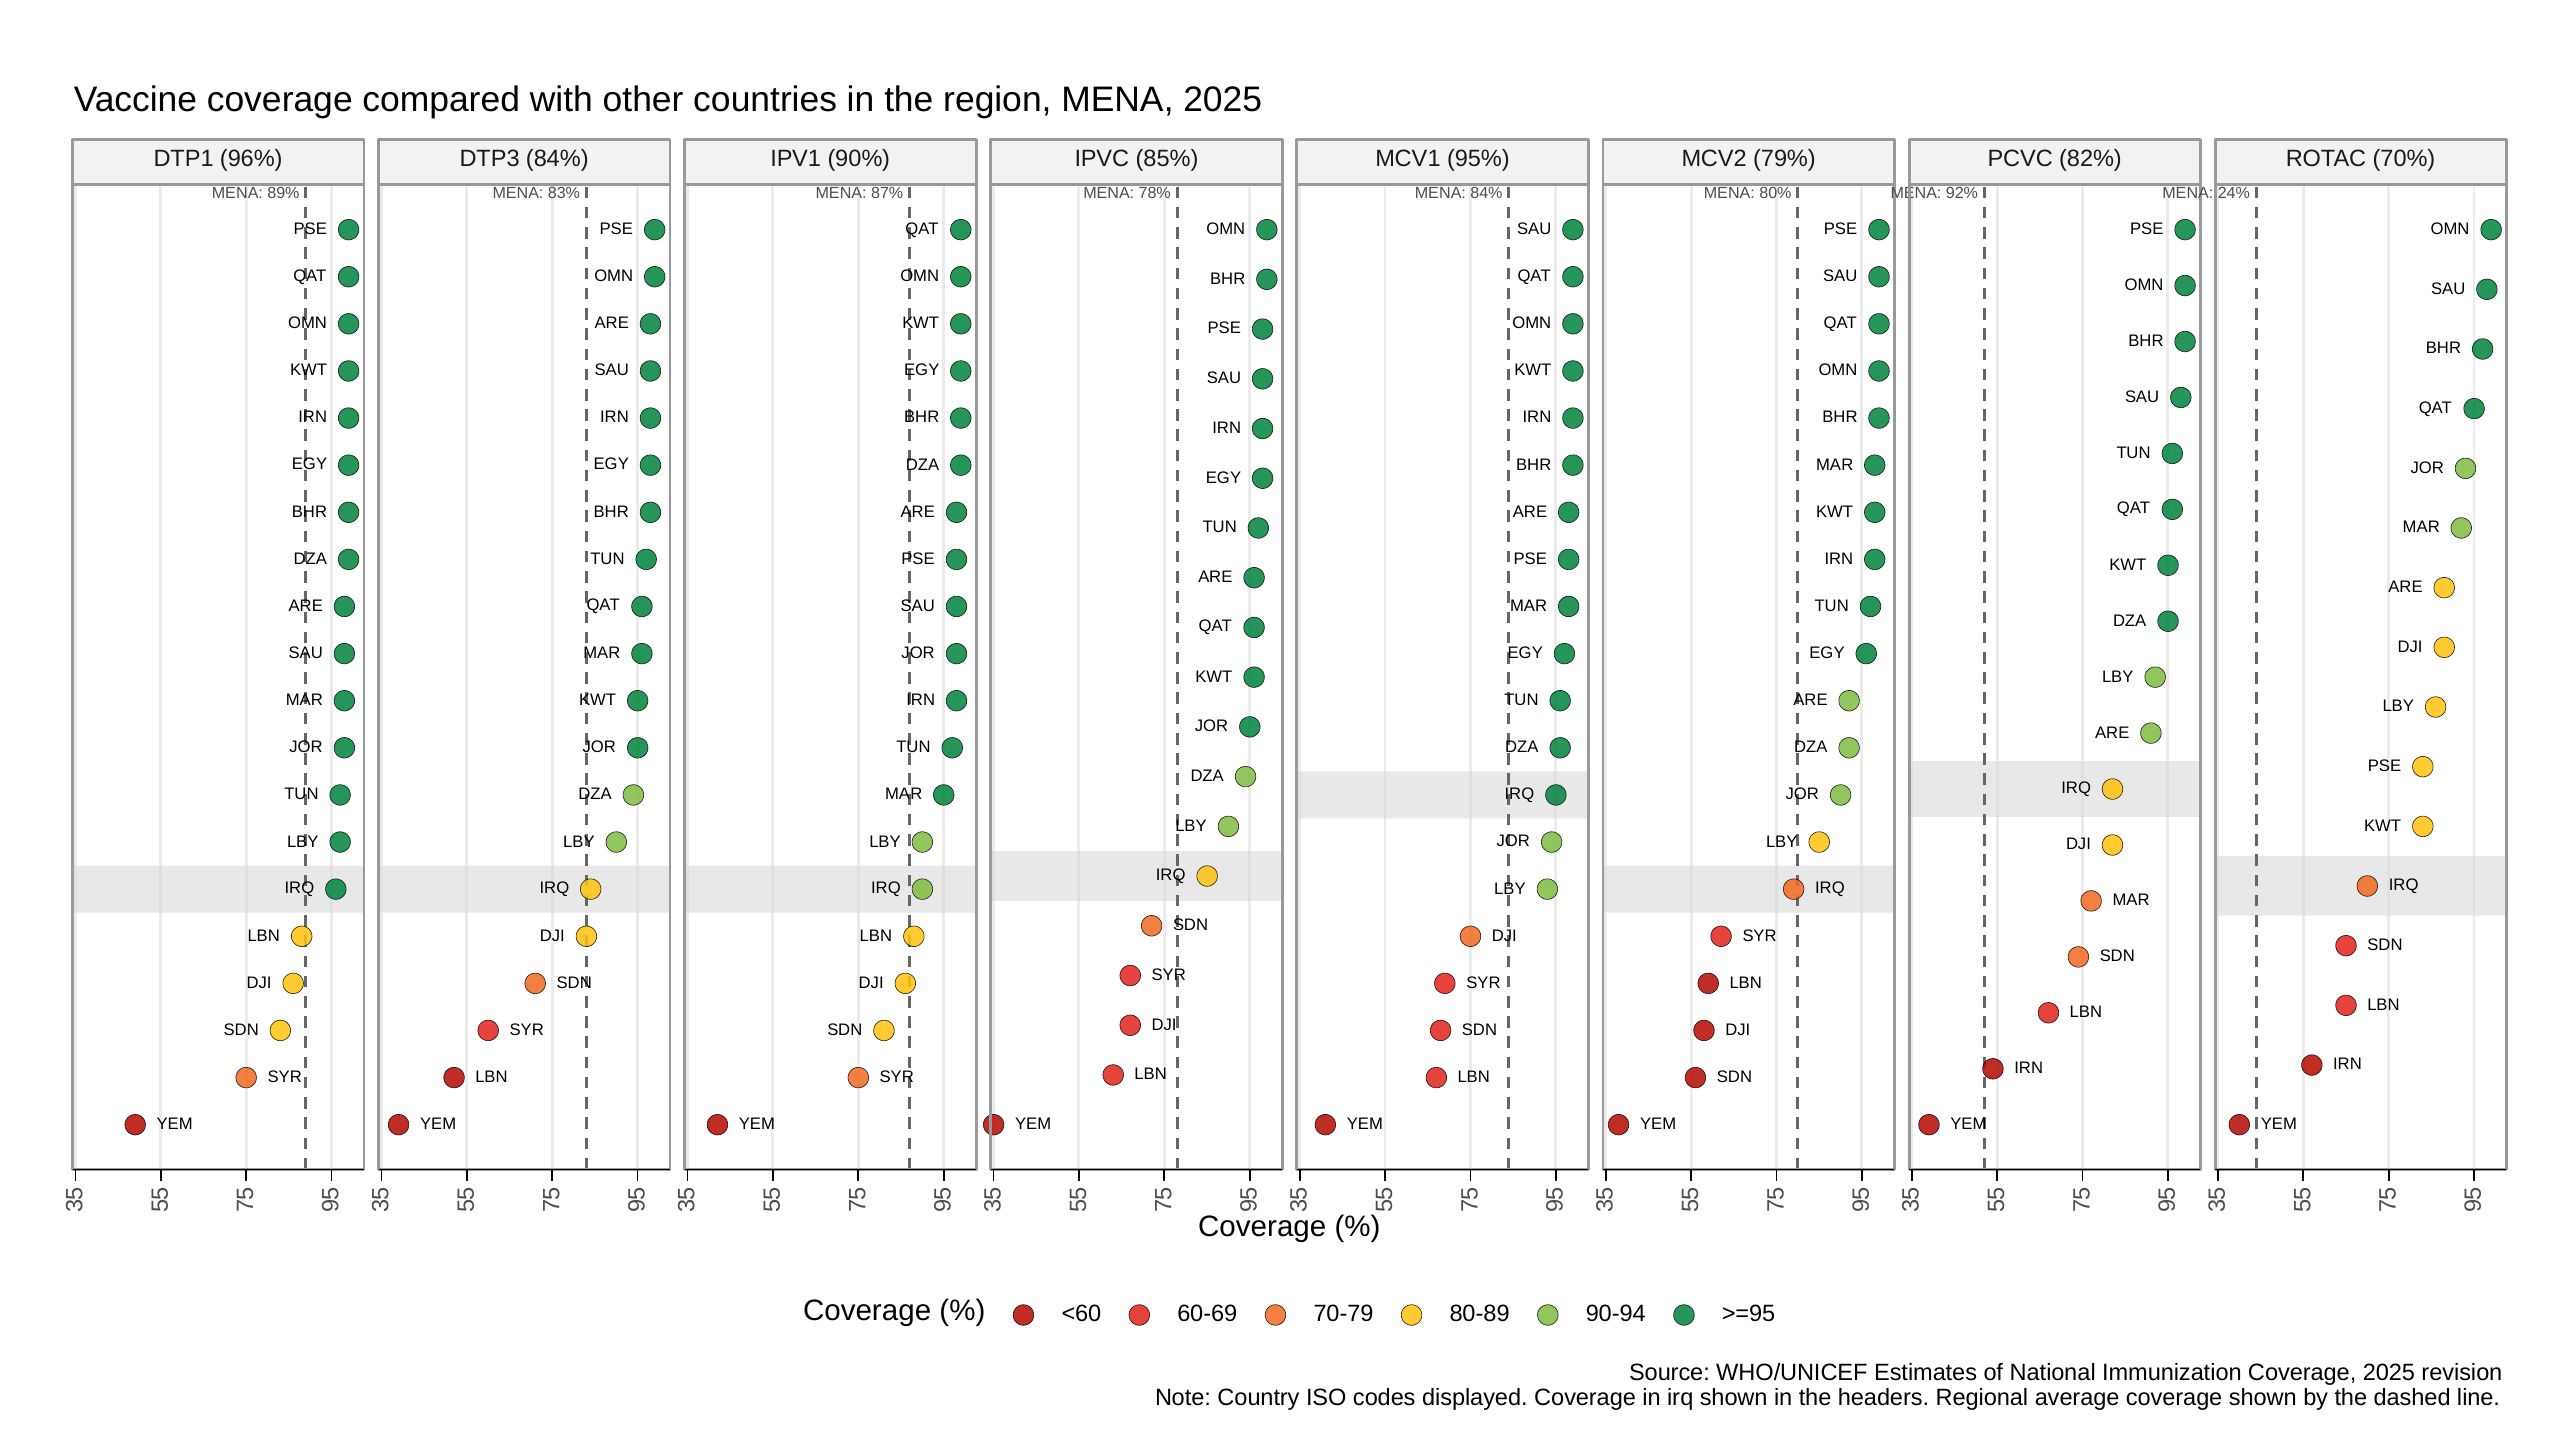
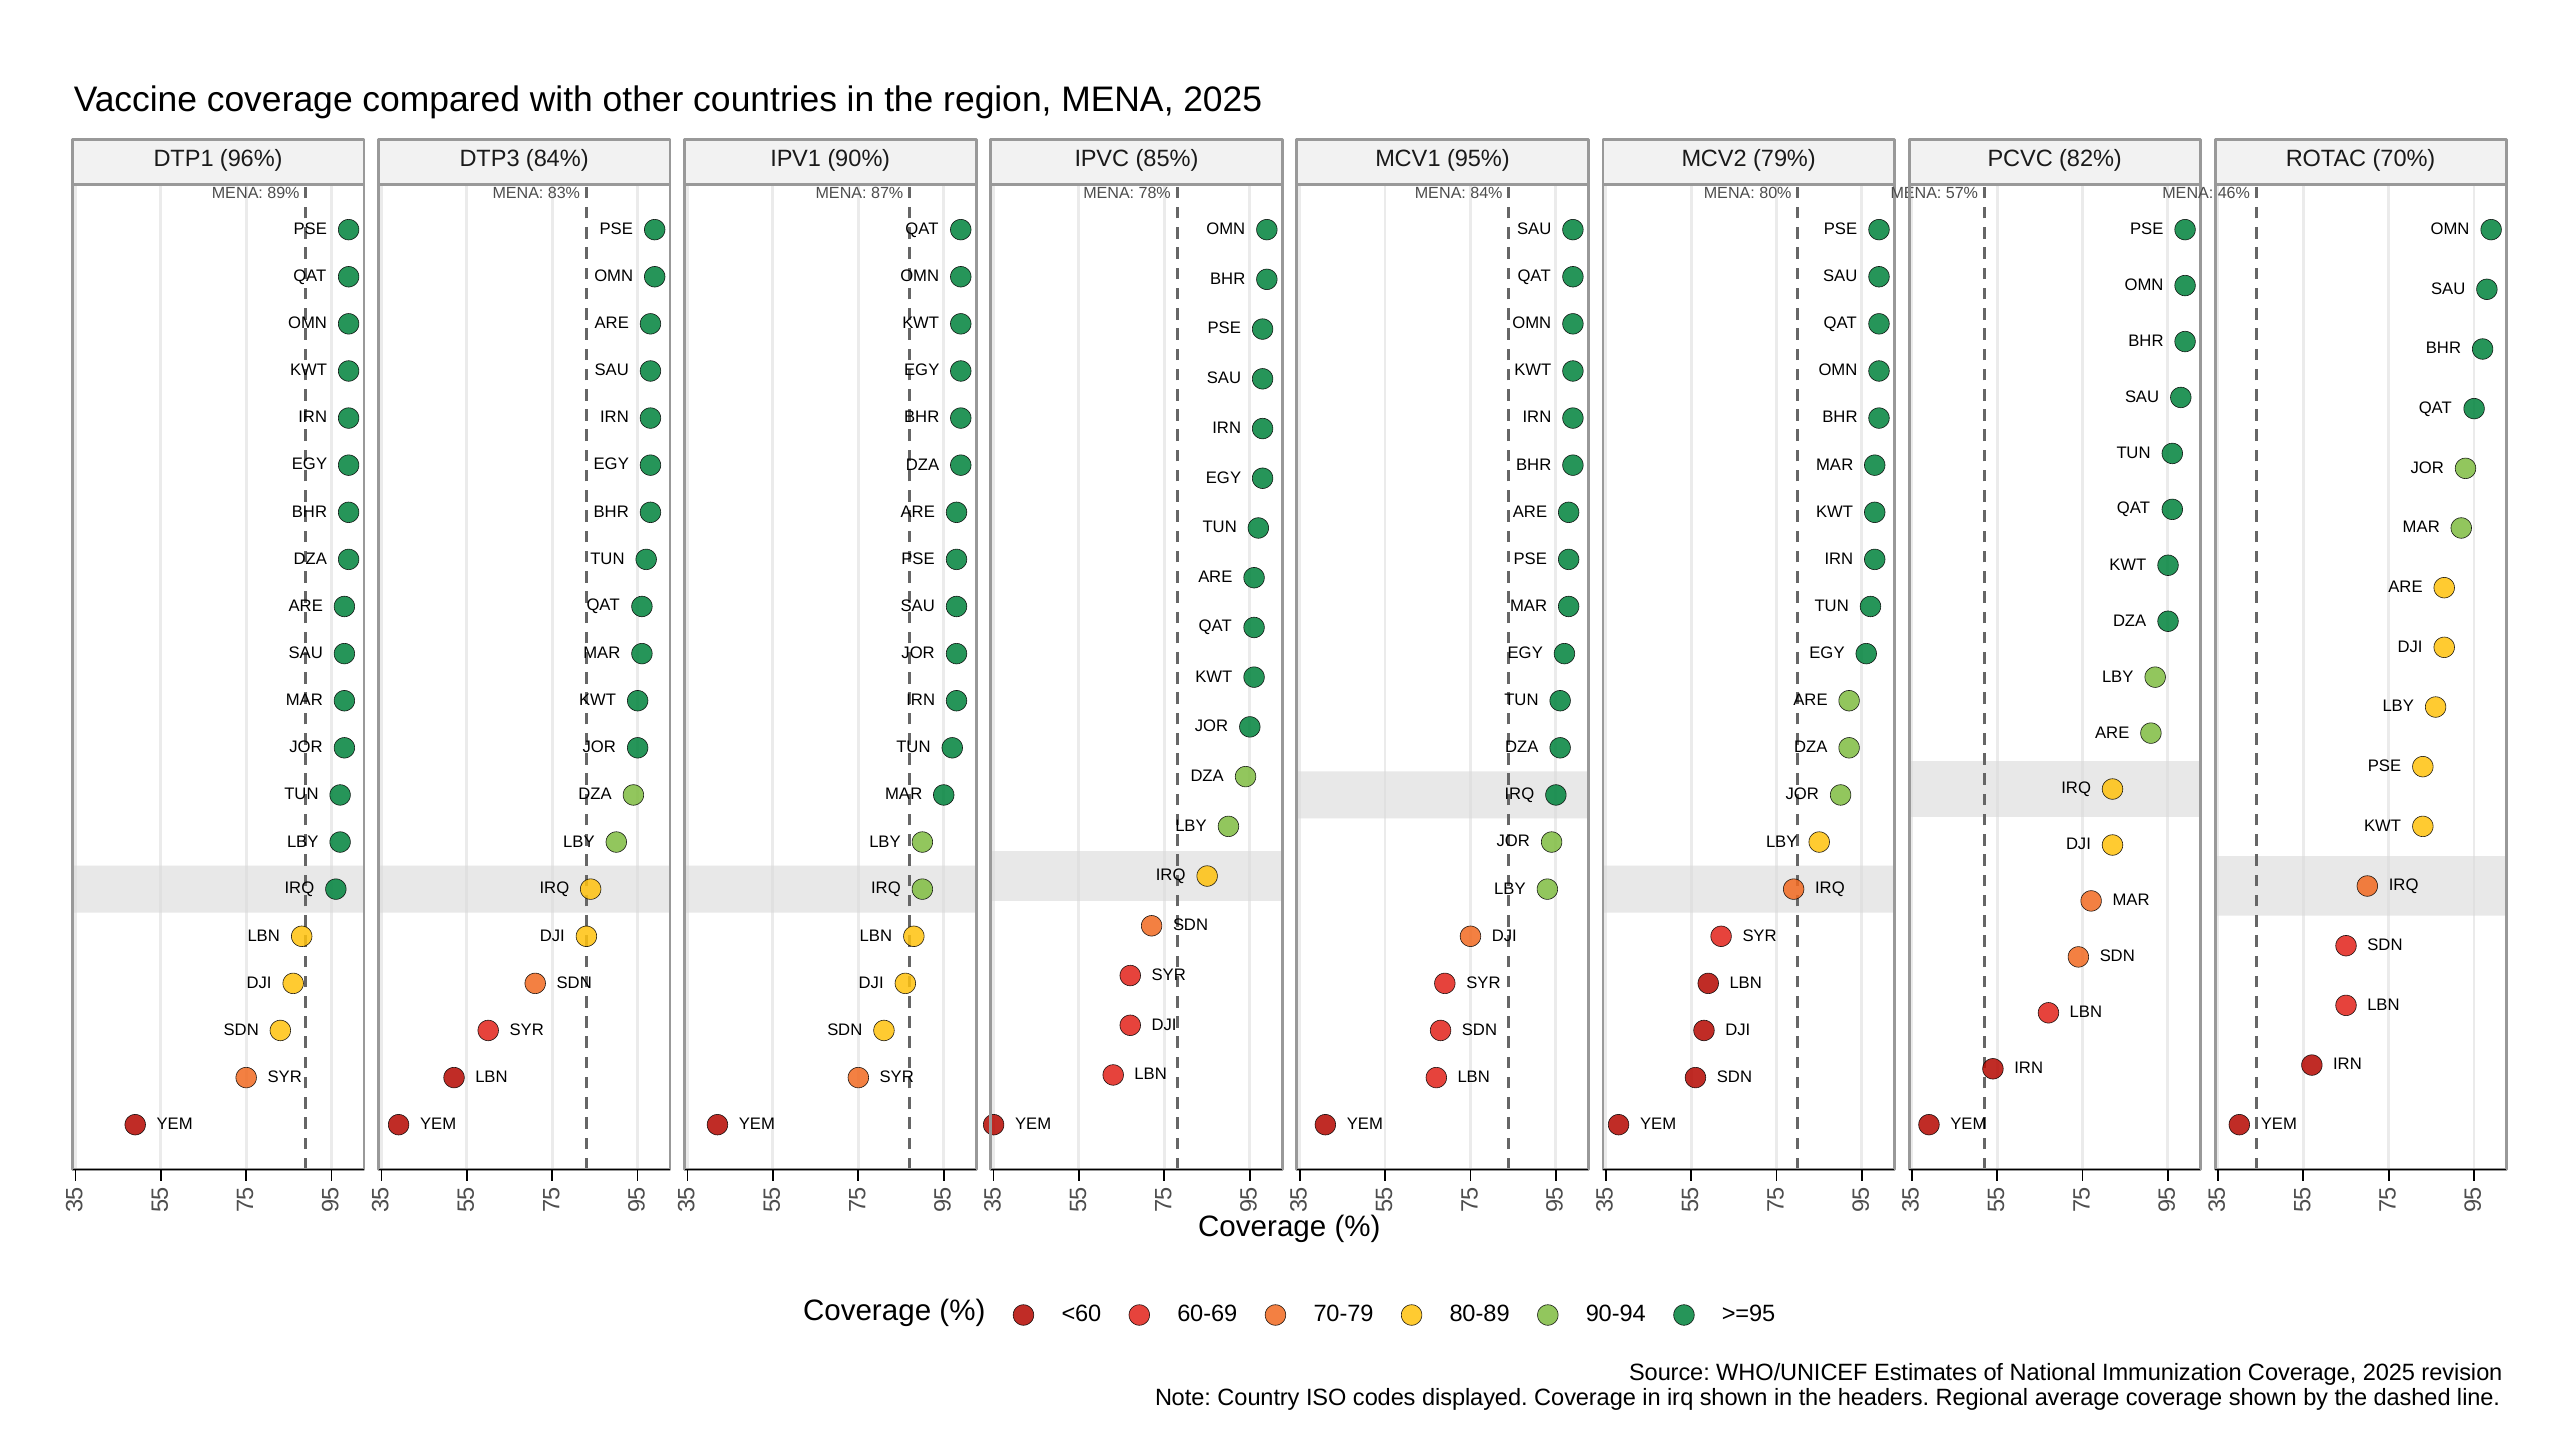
92%: 92% -> 57%
24%: 24% -> 46%
